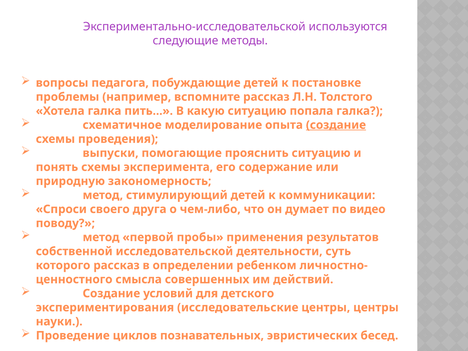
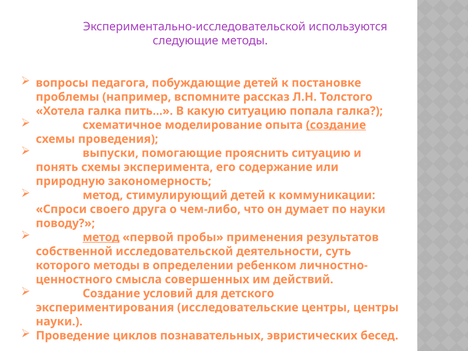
по видео: видео -> науки
метод at (101, 237) underline: none -> present
которого рассказ: рассказ -> методы
